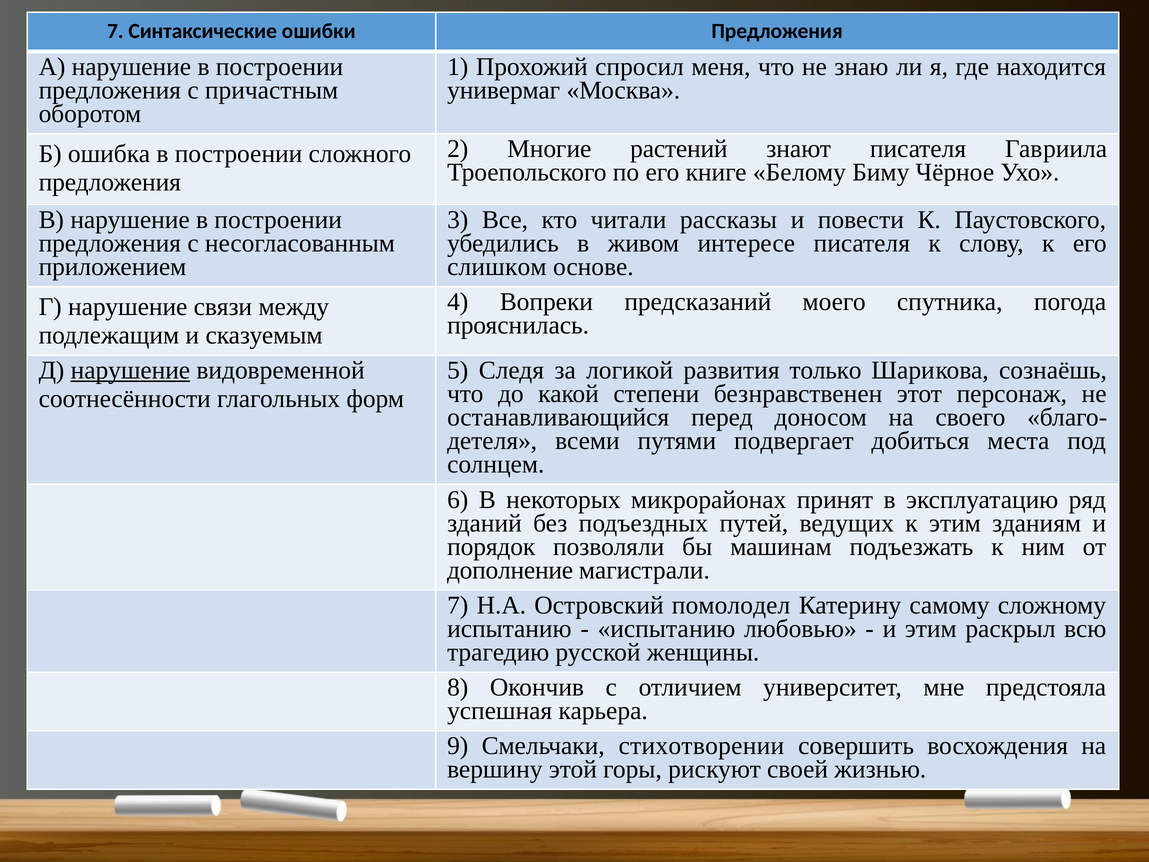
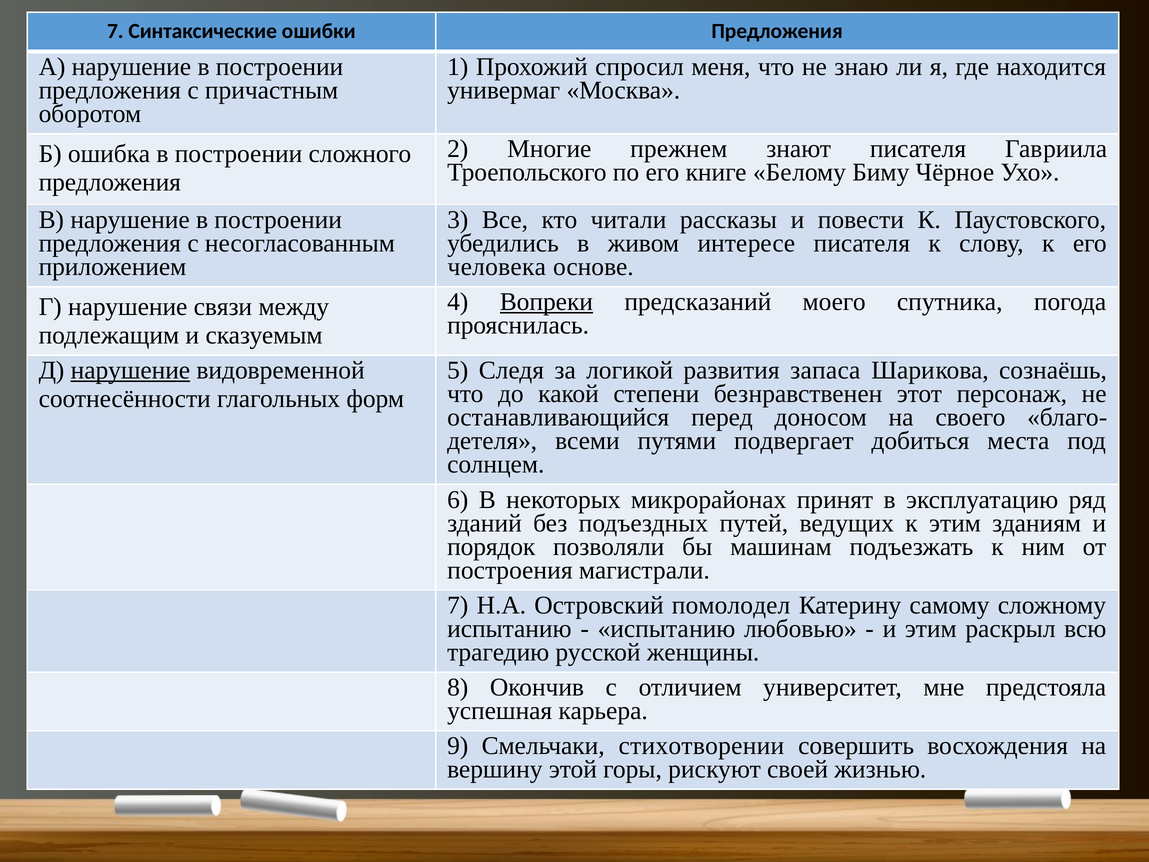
растений: растений -> прежнем
слишком: слишком -> человека
Вопреки underline: none -> present
только: только -> запаса
дополнение: дополнение -> построения
